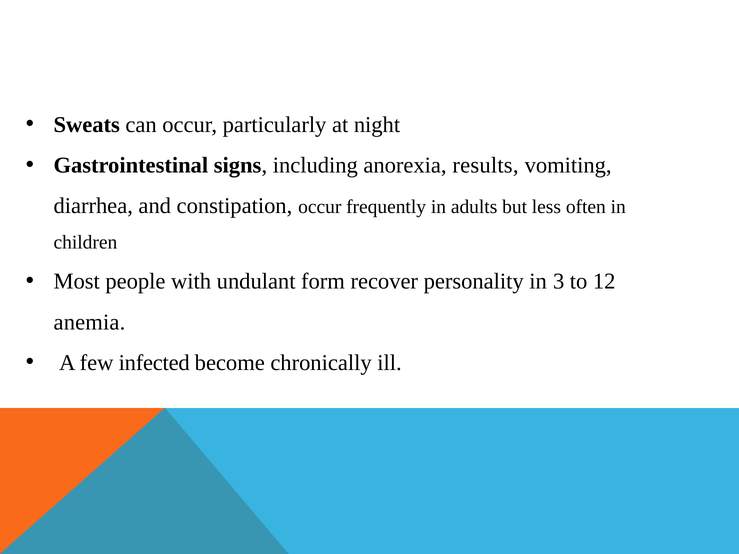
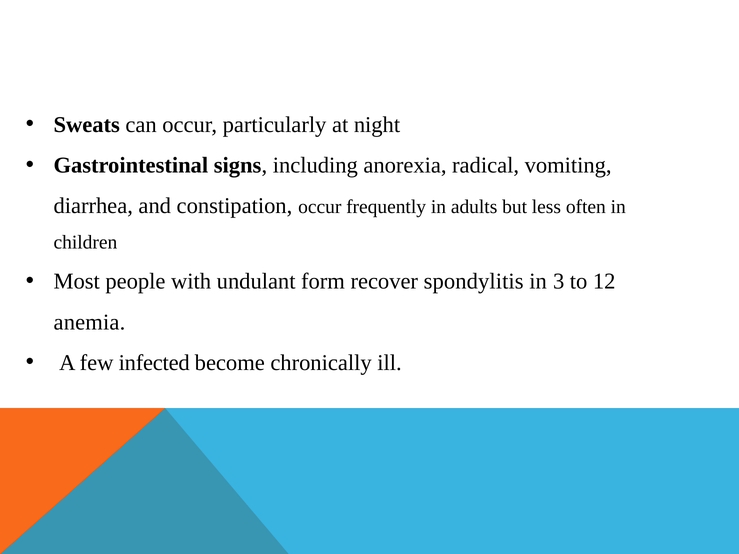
results: results -> radical
personality: personality -> spondylitis
